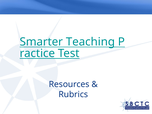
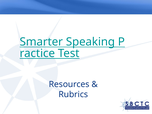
Teaching: Teaching -> Speaking
